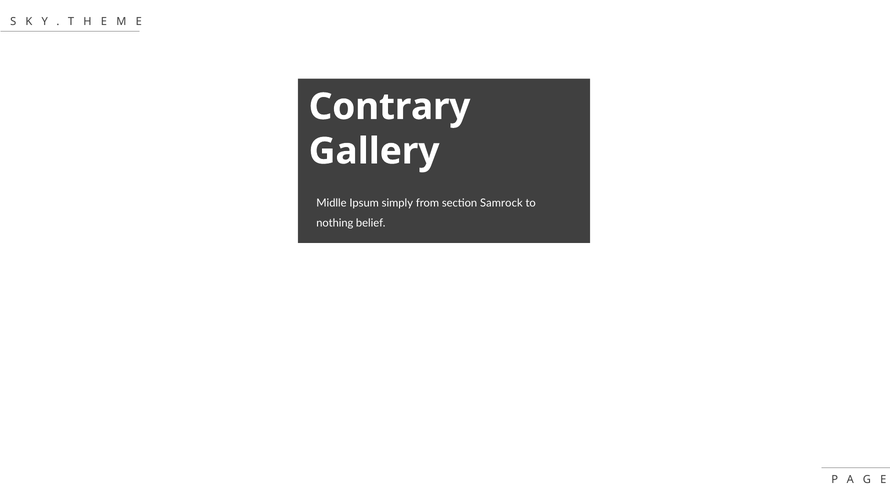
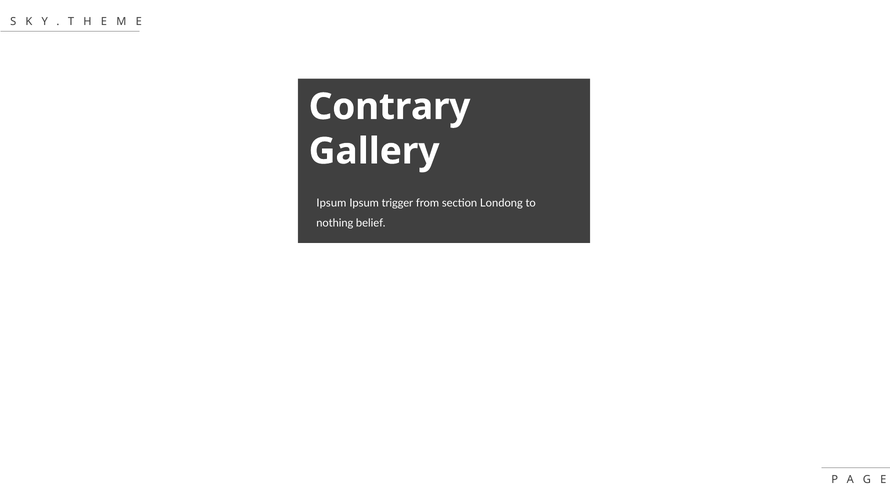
Midlle at (331, 203): Midlle -> Ipsum
simply: simply -> trigger
Samrock: Samrock -> Londong
